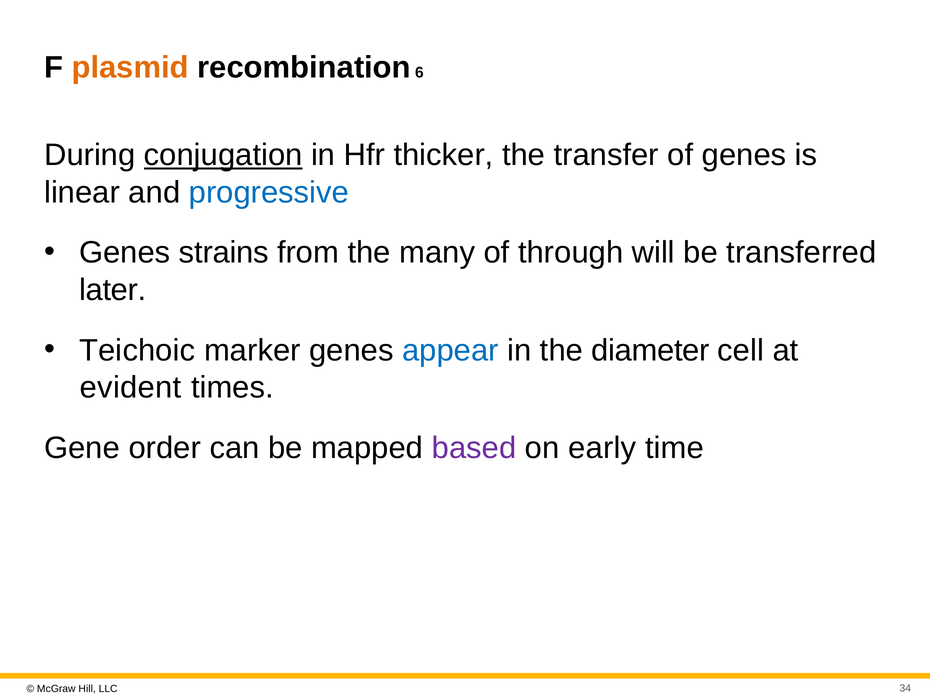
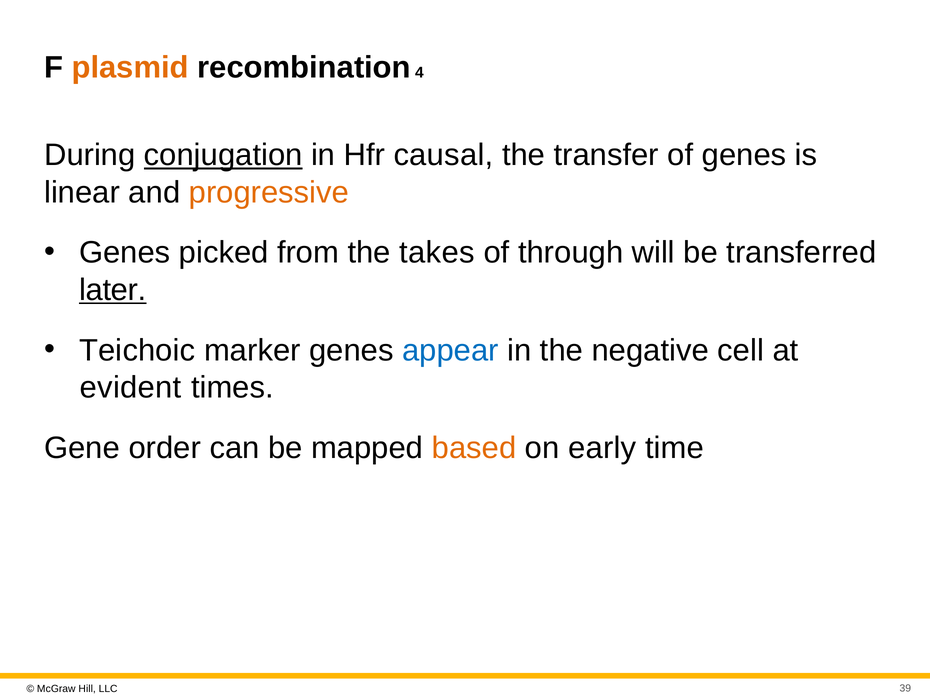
6: 6 -> 4
thicker: thicker -> causal
progressive colour: blue -> orange
strains: strains -> picked
many: many -> takes
later underline: none -> present
diameter: diameter -> negative
based colour: purple -> orange
34: 34 -> 39
